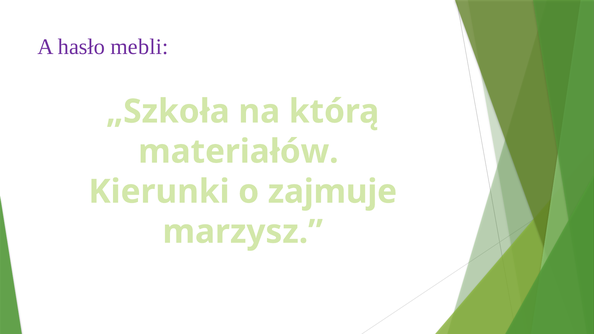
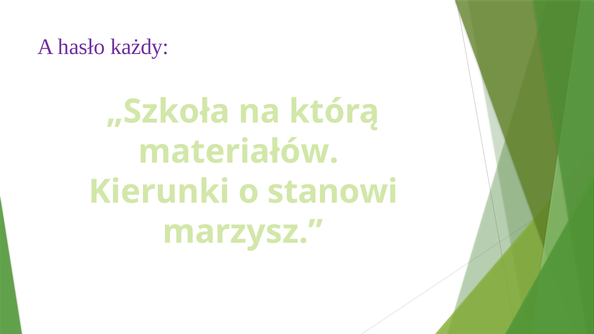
mebli: mebli -> każdy
zajmuje: zajmuje -> stanowi
